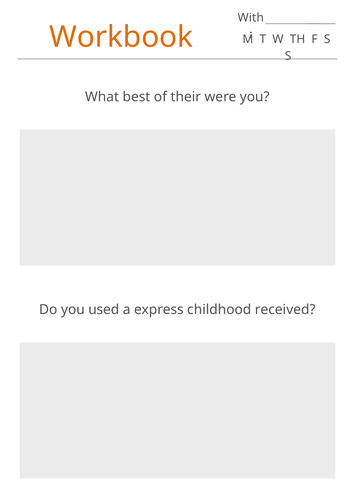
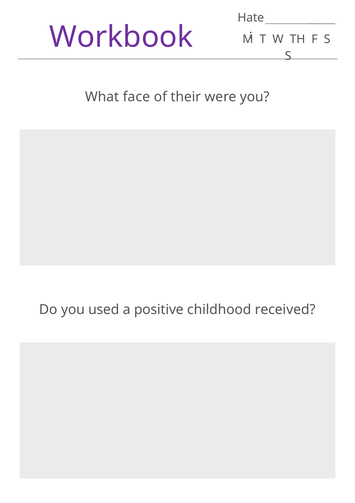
With: With -> Hate
Workbook colour: orange -> purple
best: best -> face
express: express -> positive
